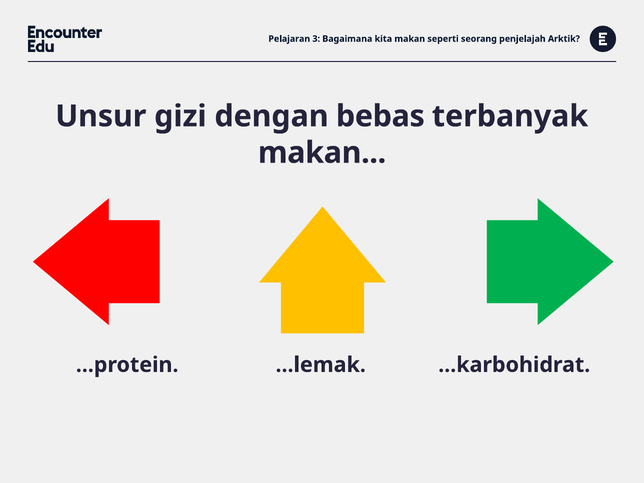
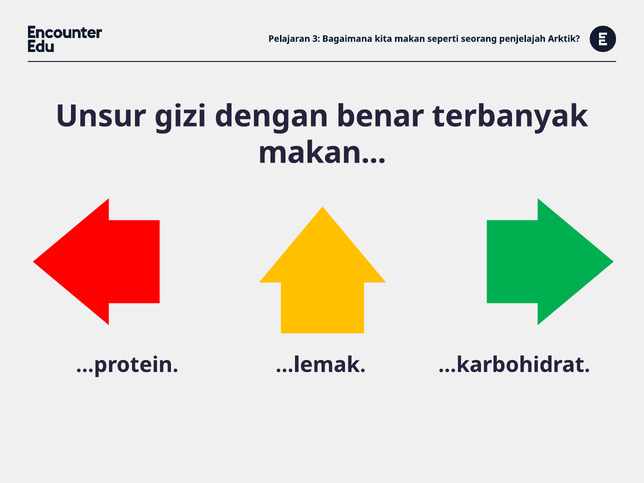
bebas: bebas -> benar
